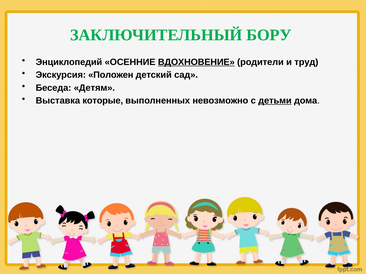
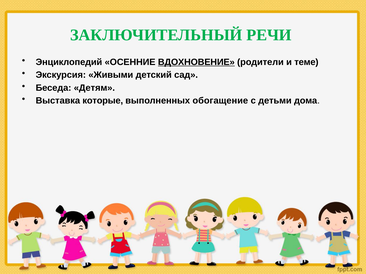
БОРУ: БОРУ -> РЕЧИ
труд: труд -> теме
Положен: Положен -> Живыми
невозможно: невозможно -> обогащение
детьми underline: present -> none
